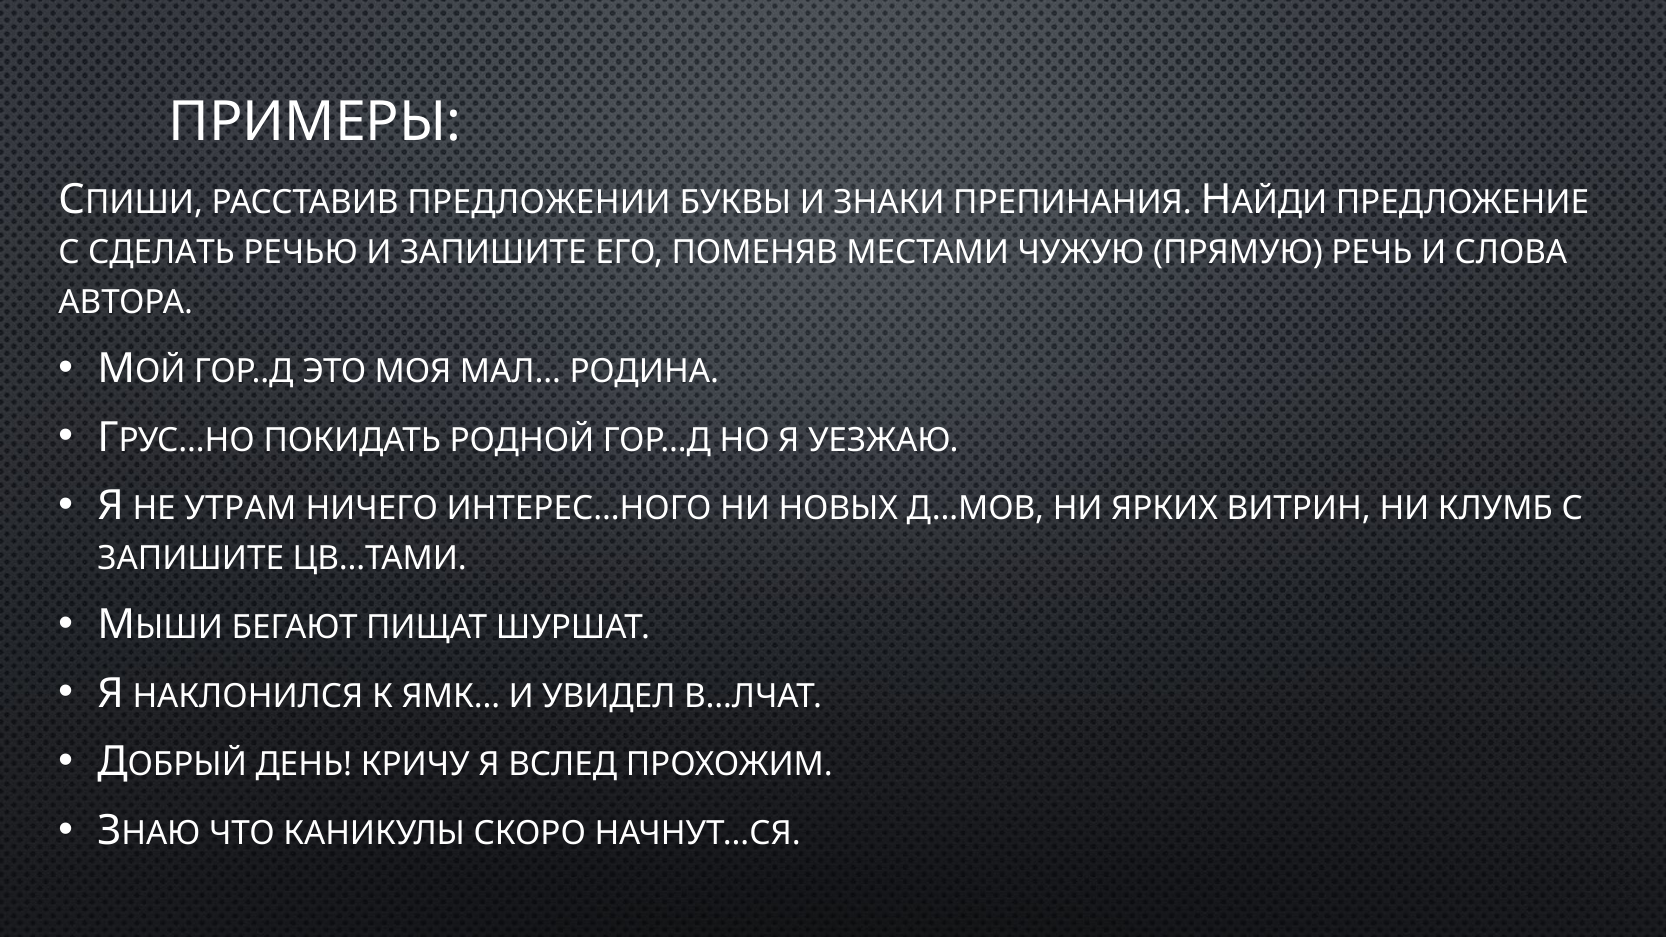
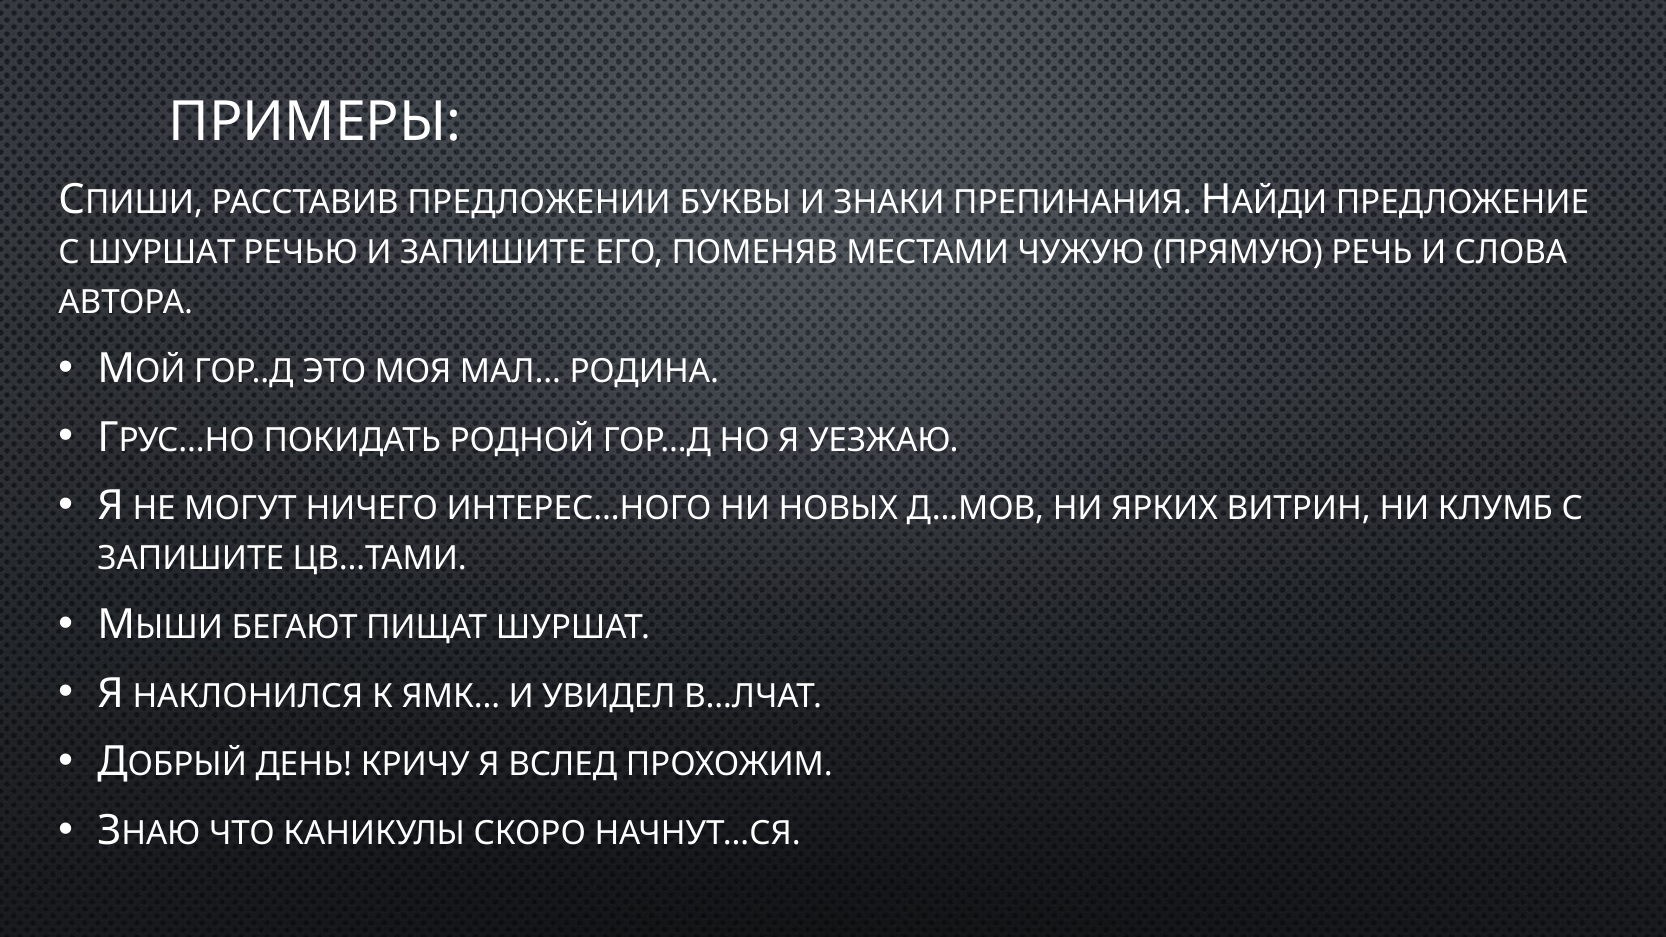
С СДЕЛАТЬ: СДЕЛАТЬ -> ШУРШАТ
УТРАМ: УТРАМ -> МОГУТ
